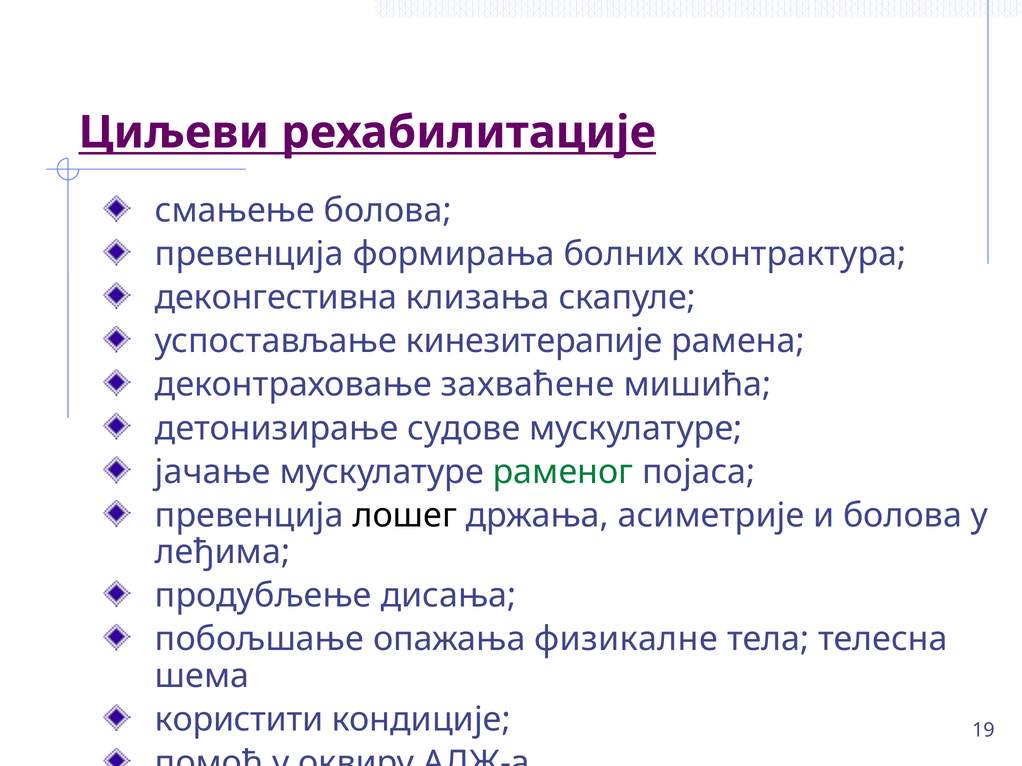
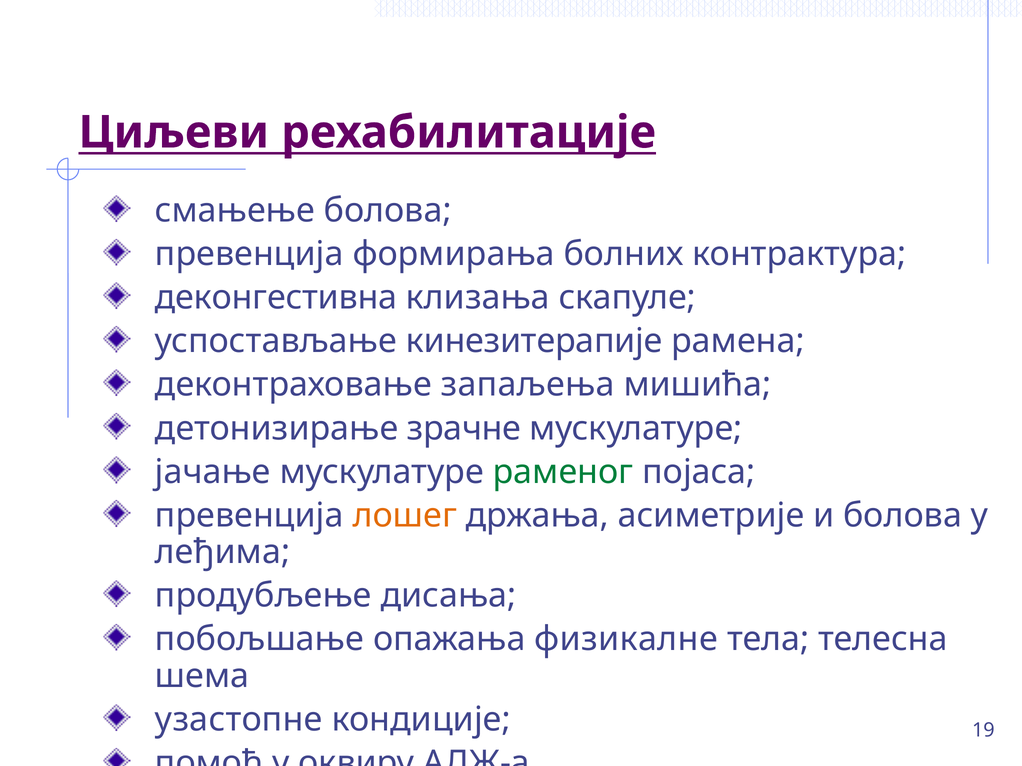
захваћене: захваћене -> запаљења
судове: судове -> зрачне
лошег colour: black -> orange
користити: користити -> узастопне
